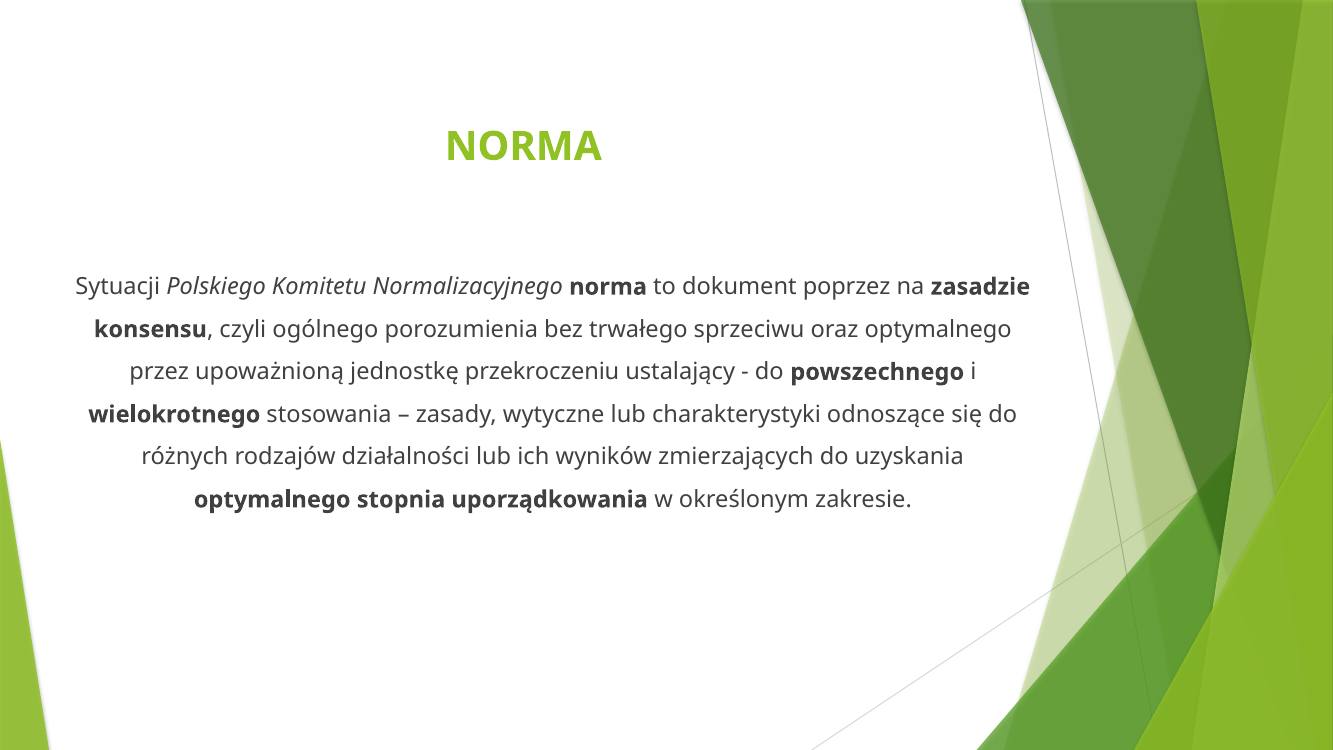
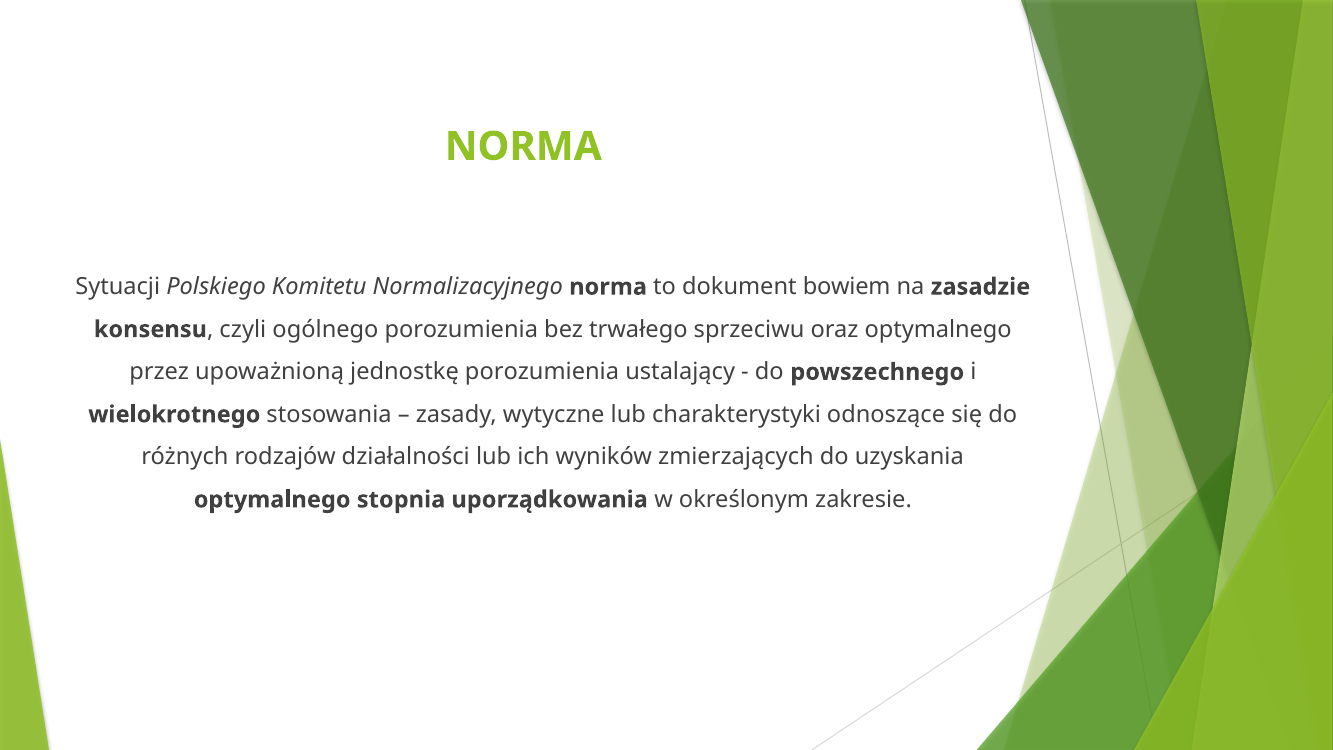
poprzez: poprzez -> bowiem
jednostkę przekroczeniu: przekroczeniu -> porozumienia
